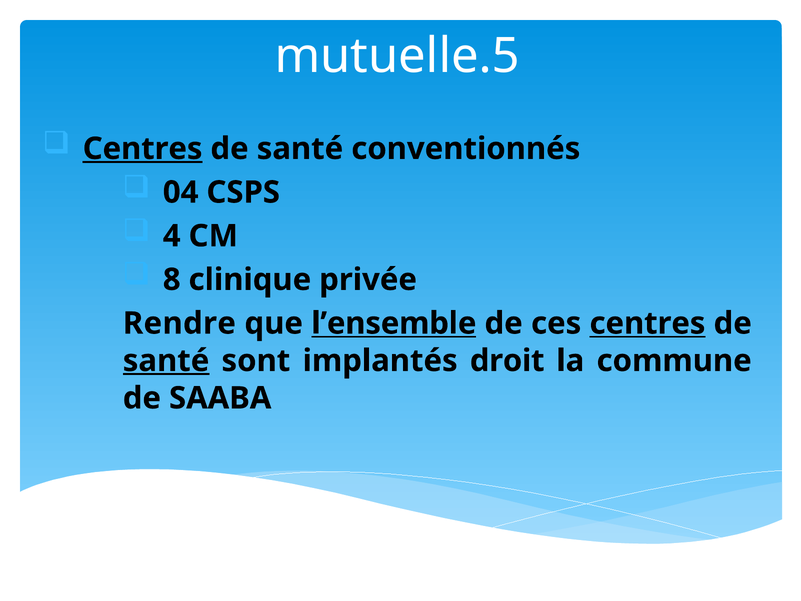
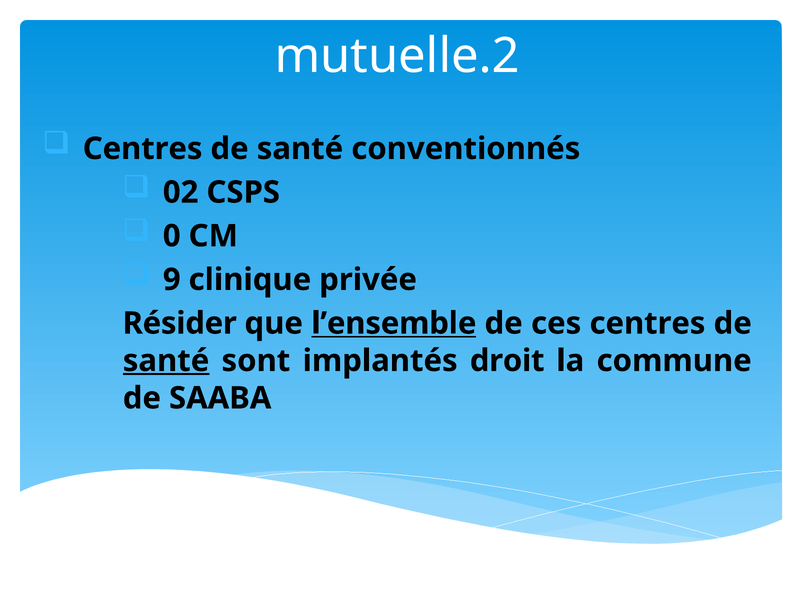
mutuelle.5: mutuelle.5 -> mutuelle.2
Centres at (143, 149) underline: present -> none
04: 04 -> 02
4: 4 -> 0
8: 8 -> 9
Rendre: Rendre -> Résider
centres at (647, 323) underline: present -> none
